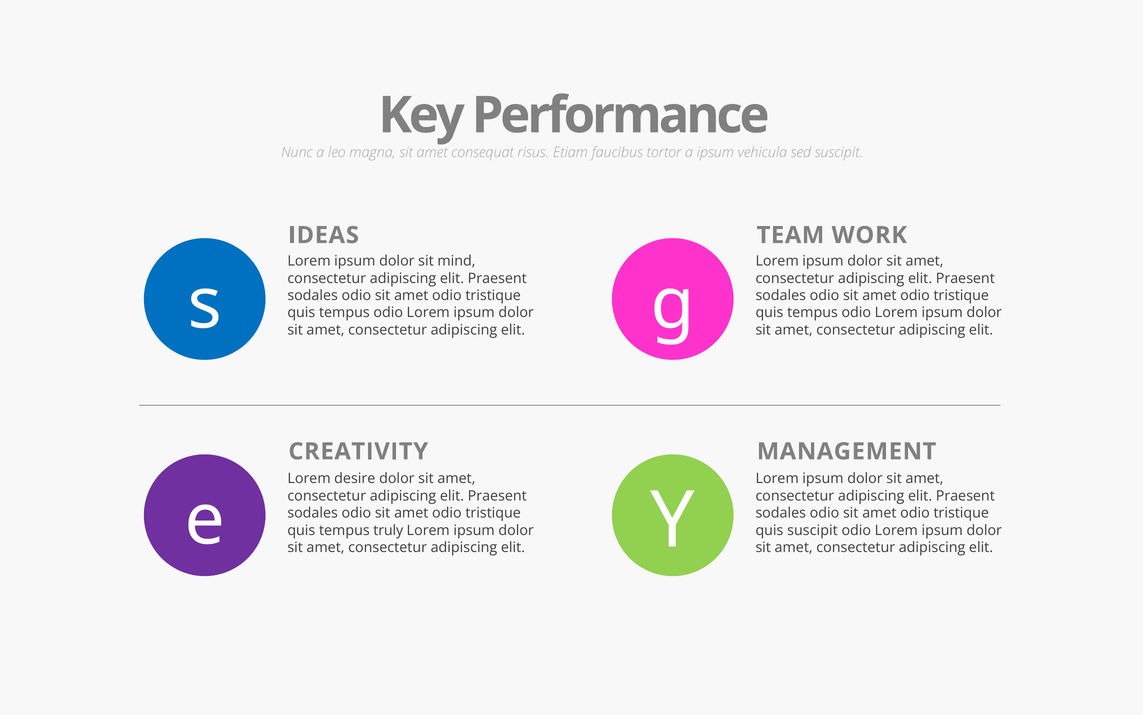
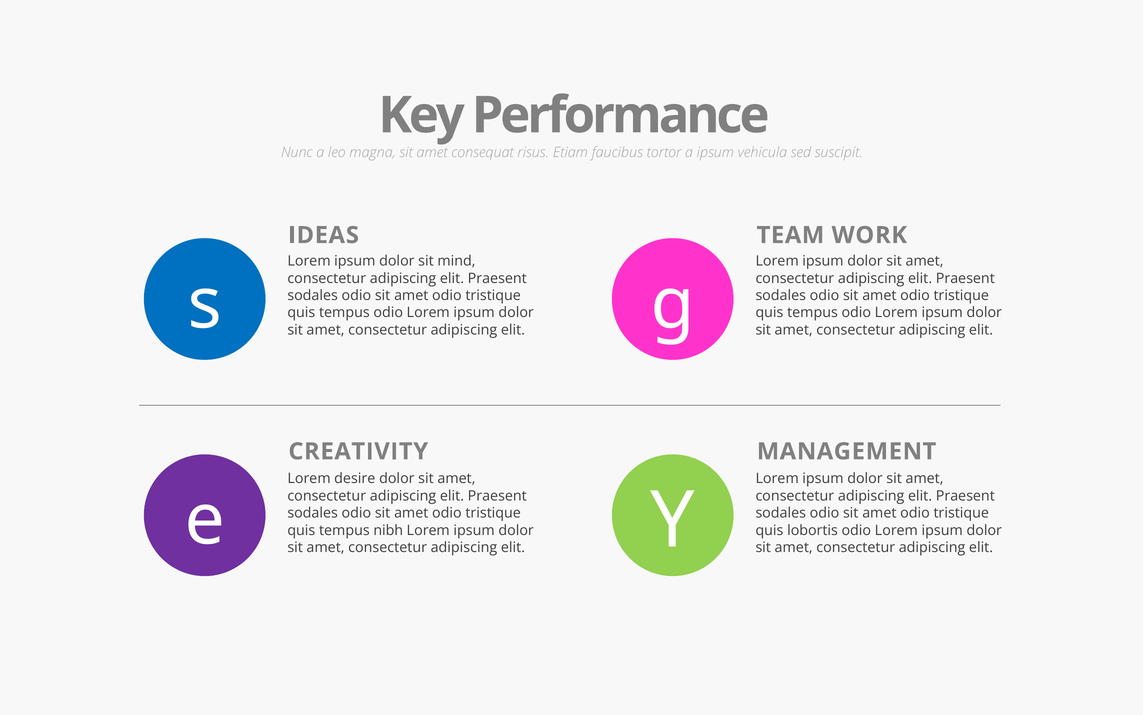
truly: truly -> nibh
quis suscipit: suscipit -> lobortis
